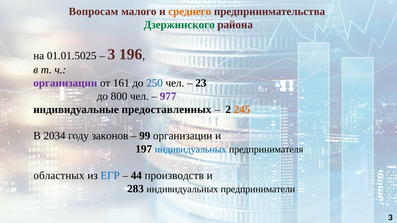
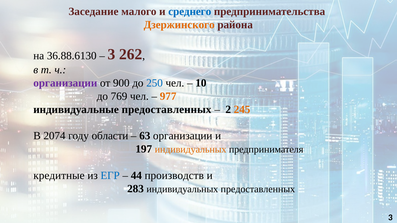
Вопросам: Вопросам -> Заседание
среднего colour: orange -> blue
Дзержинского colour: green -> orange
01.01.5025: 01.01.5025 -> 36.88.6130
196: 196 -> 262
161: 161 -> 900
23: 23 -> 10
800: 800 -> 769
977 colour: purple -> orange
2034: 2034 -> 2074
законов: законов -> области
99: 99 -> 63
индивидуальных at (191, 150) colour: blue -> orange
областных: областных -> кредитные
индивидуальных предприниматели: предприниматели -> предоставленных
